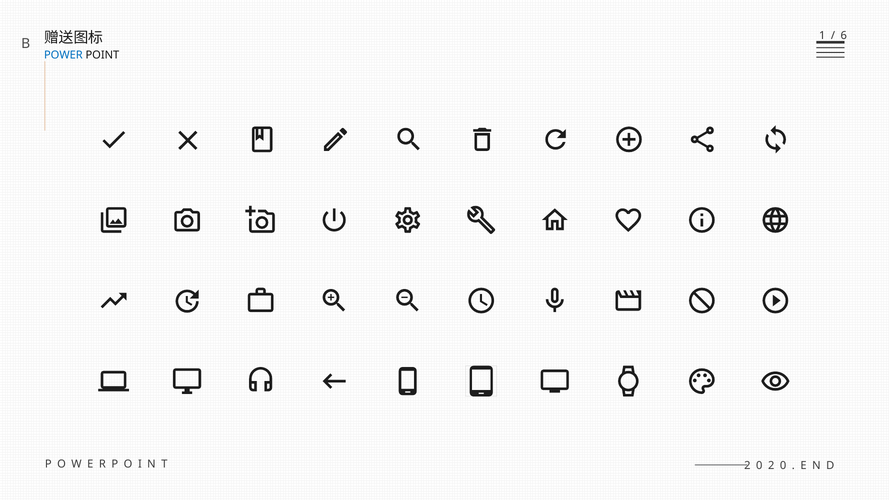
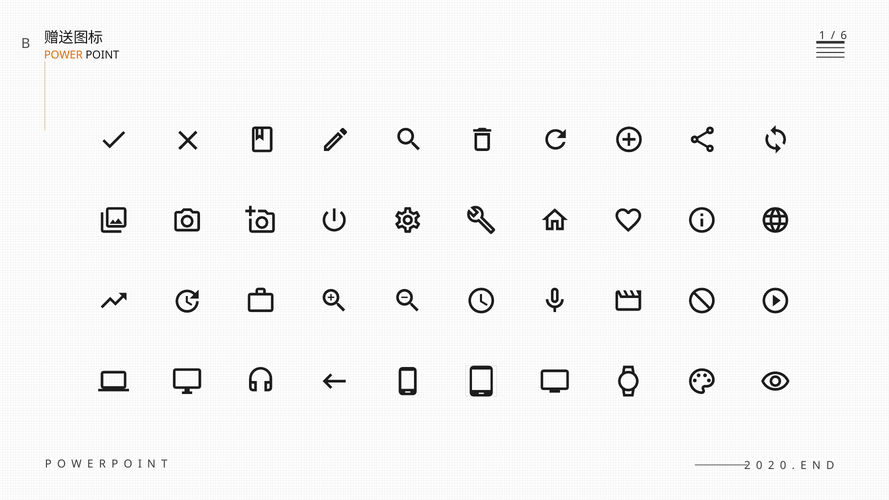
POWER colour: blue -> orange
